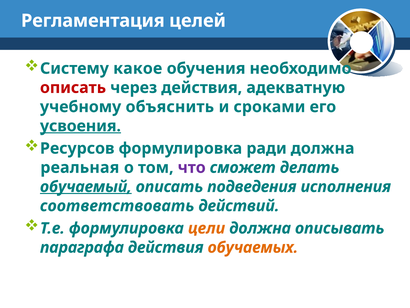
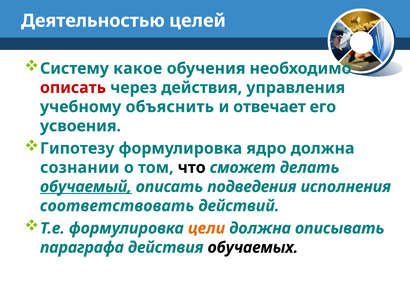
Регламентация: Регламентация -> Деятельностью
адекватную: адекватную -> управления
сроками: сроками -> отвечает
усвоения underline: present -> none
Ресурсов: Ресурсов -> Гипотезу
ради: ради -> ядро
реальная: реальная -> сознании
что colour: purple -> black
обучаемых colour: orange -> black
